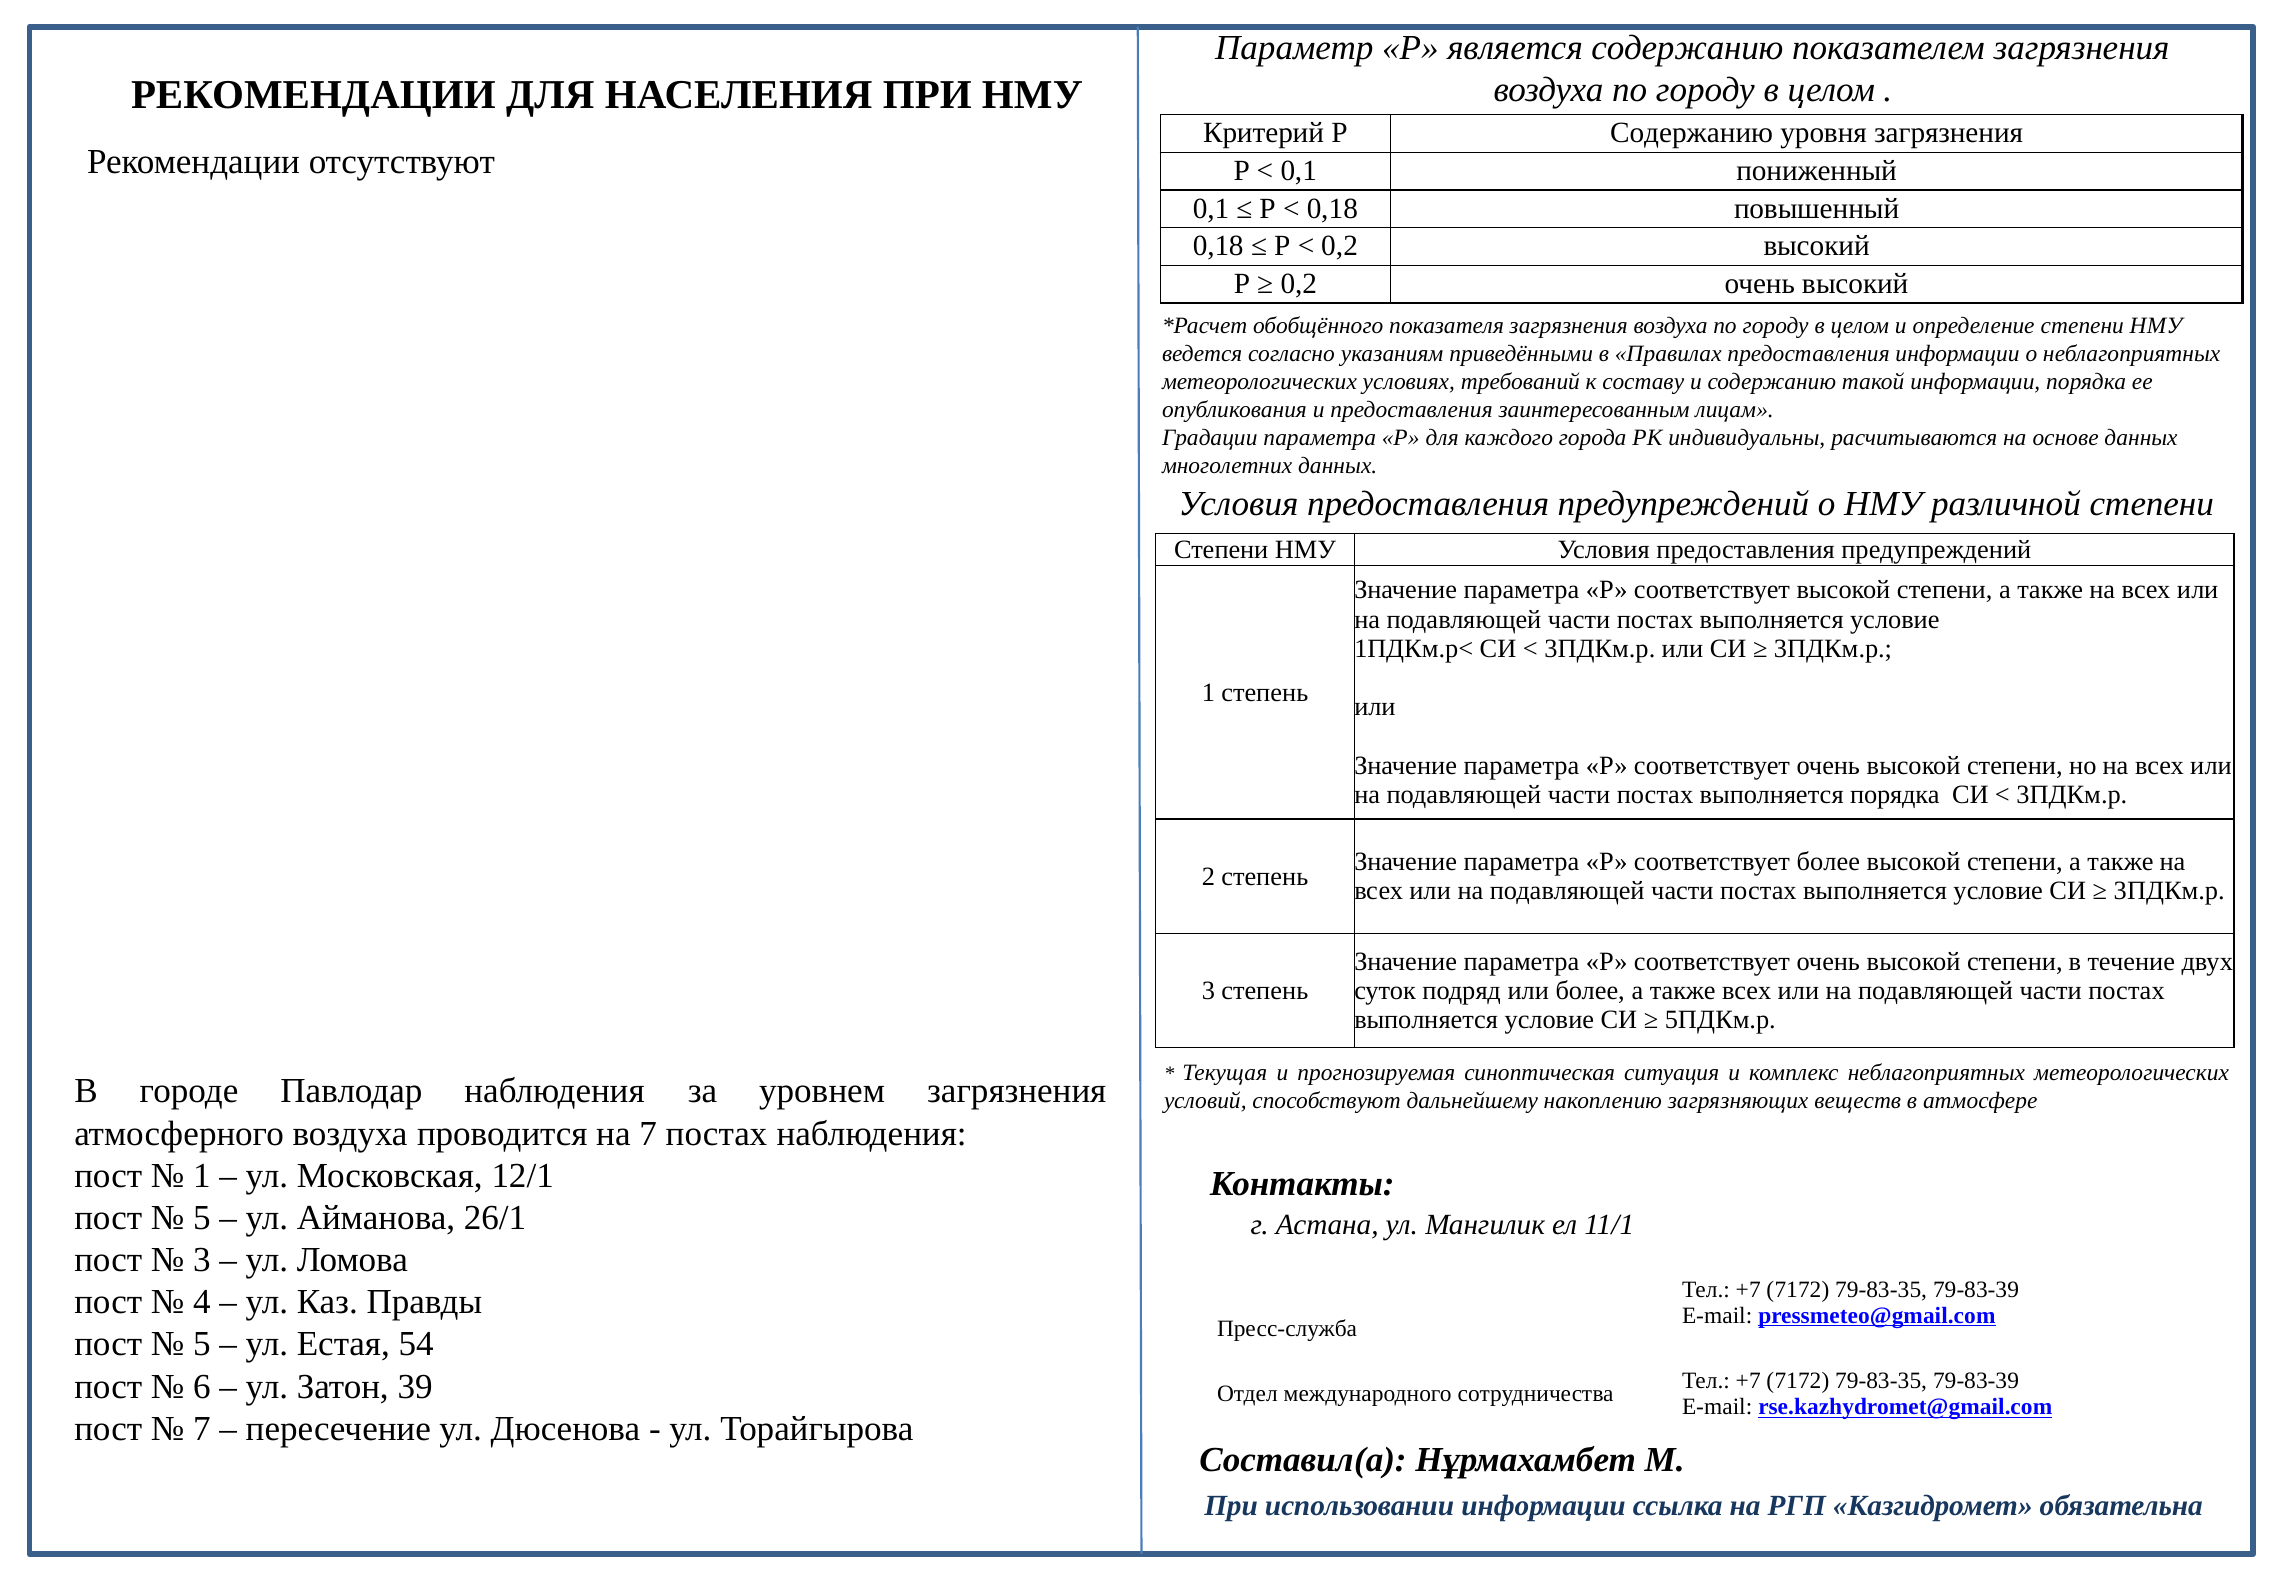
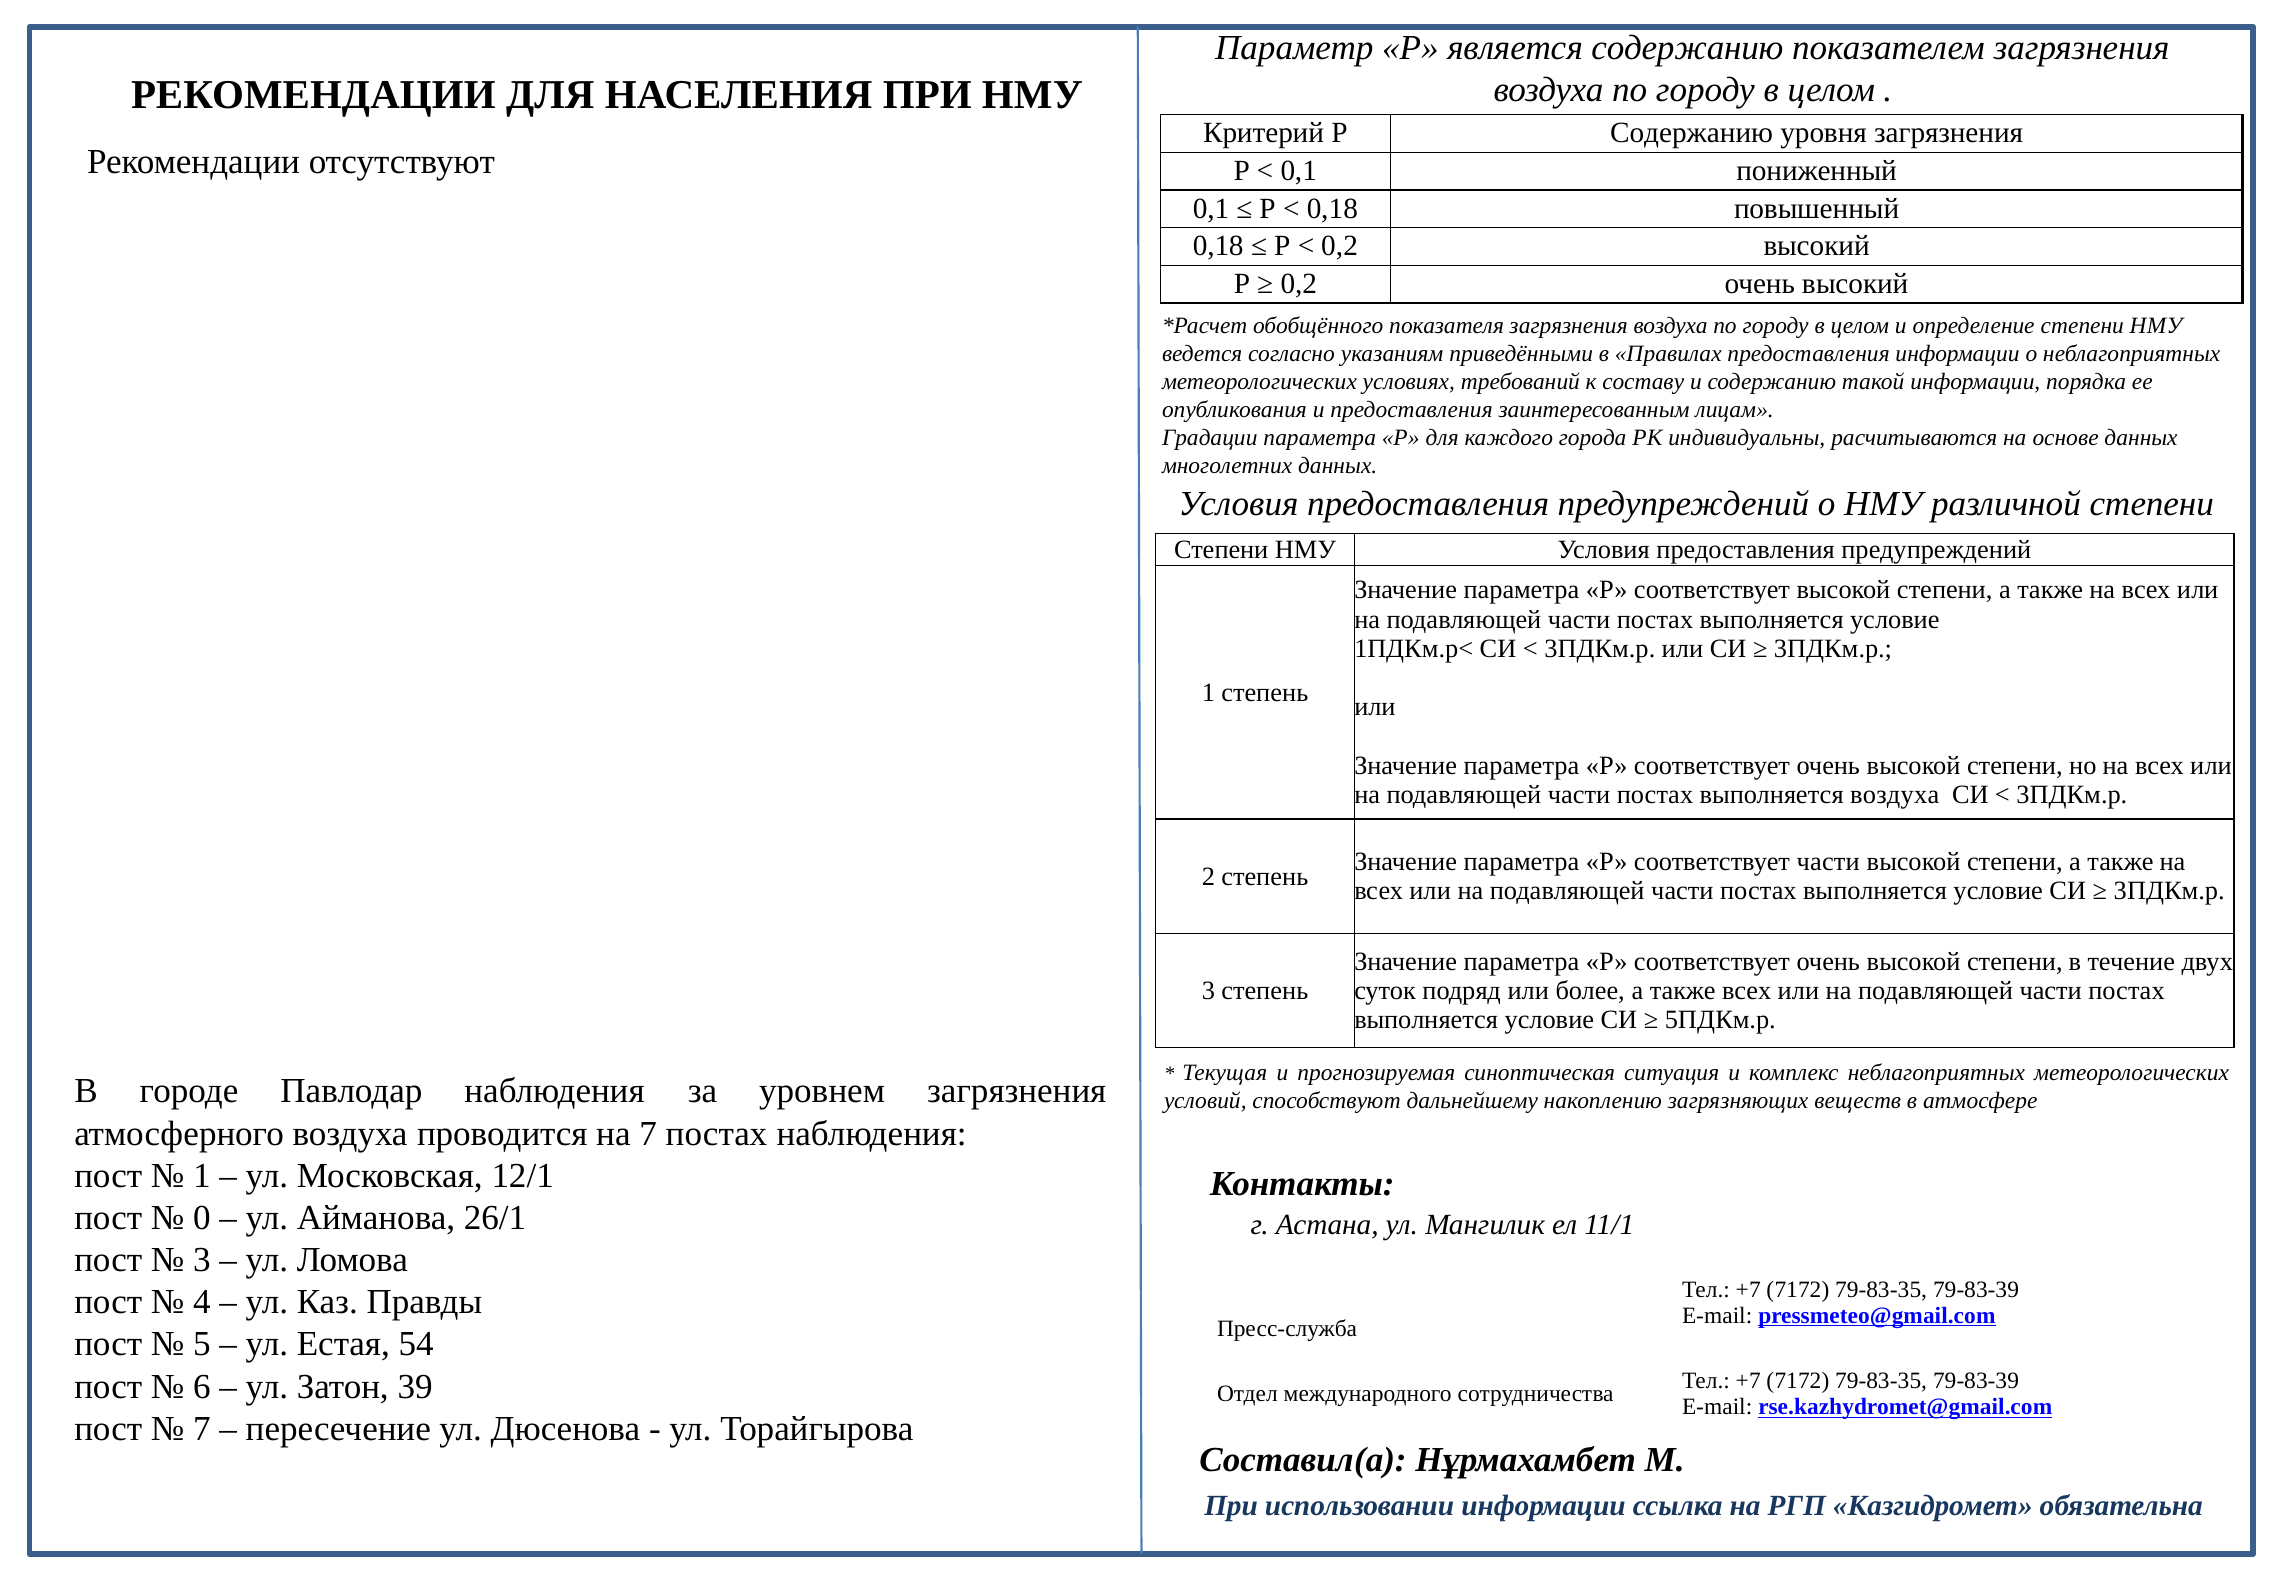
выполняется порядка: порядка -> воздуха
соответствует более: более -> части
5 at (202, 1217): 5 -> 0
